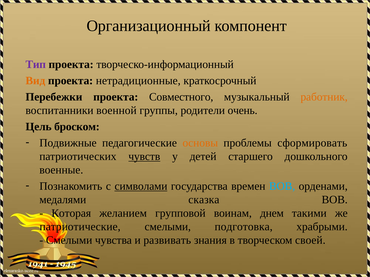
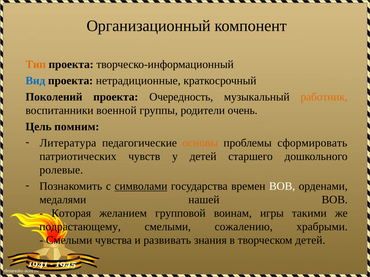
Тип colour: purple -> orange
Вид colour: orange -> blue
Перебежки: Перебежки -> Поколений
Совместного: Совместного -> Очередность
броском: броском -> помним
Подвижные: Подвижные -> Литература
чувств underline: present -> none
военные: военные -> ролевые
ВОВ at (282, 186) colour: light blue -> white
сказка: сказка -> нашей
днем: днем -> игры
патриотические: патриотические -> подрастающему
подготовка: подготовка -> сожалению
творческом своей: своей -> детей
